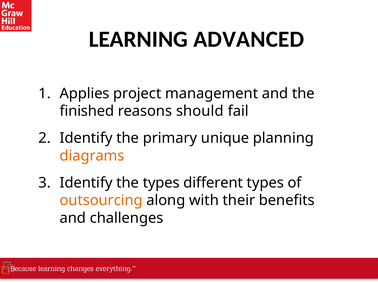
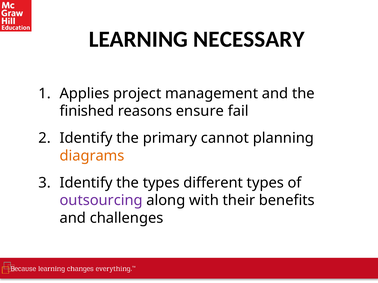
ADVANCED: ADVANCED -> NECESSARY
should: should -> ensure
unique: unique -> cannot
outsourcing colour: orange -> purple
